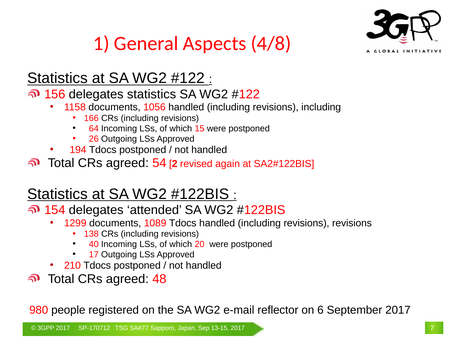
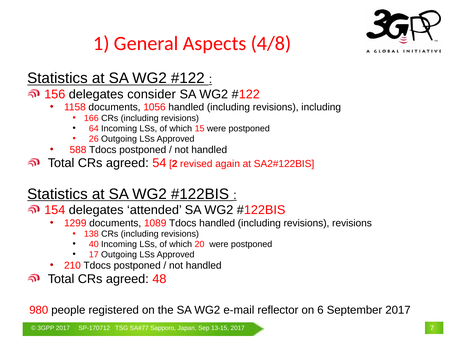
delegates statistics: statistics -> consider
194: 194 -> 588
